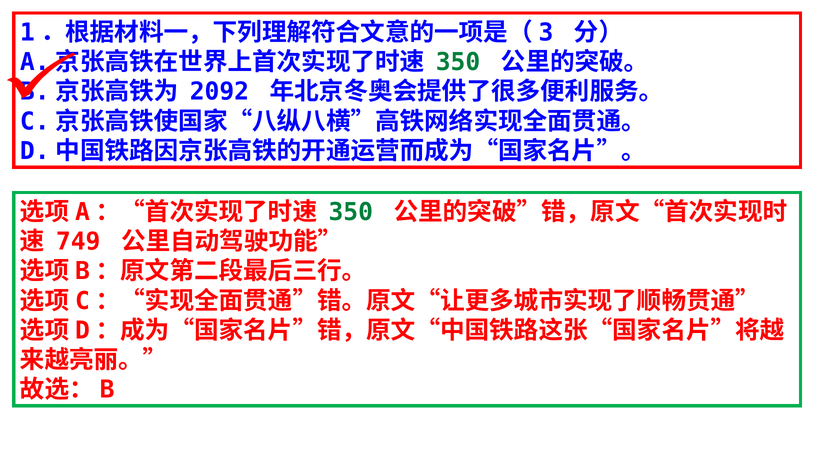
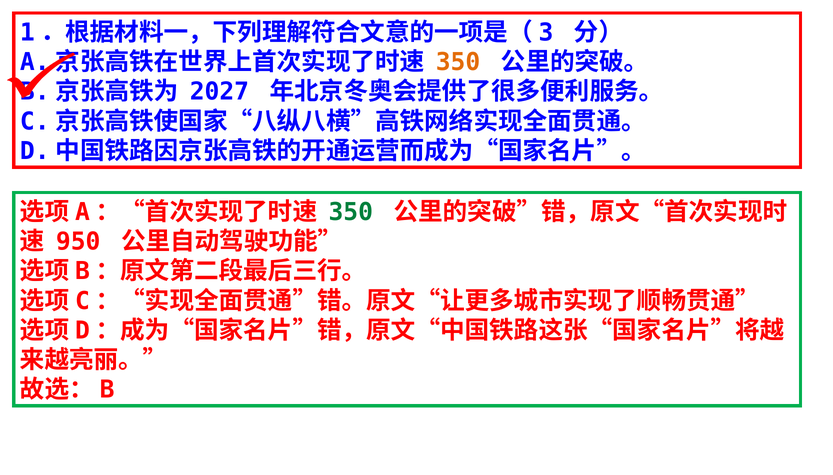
350 at (458, 62) colour: green -> orange
2092: 2092 -> 2027
749: 749 -> 950
